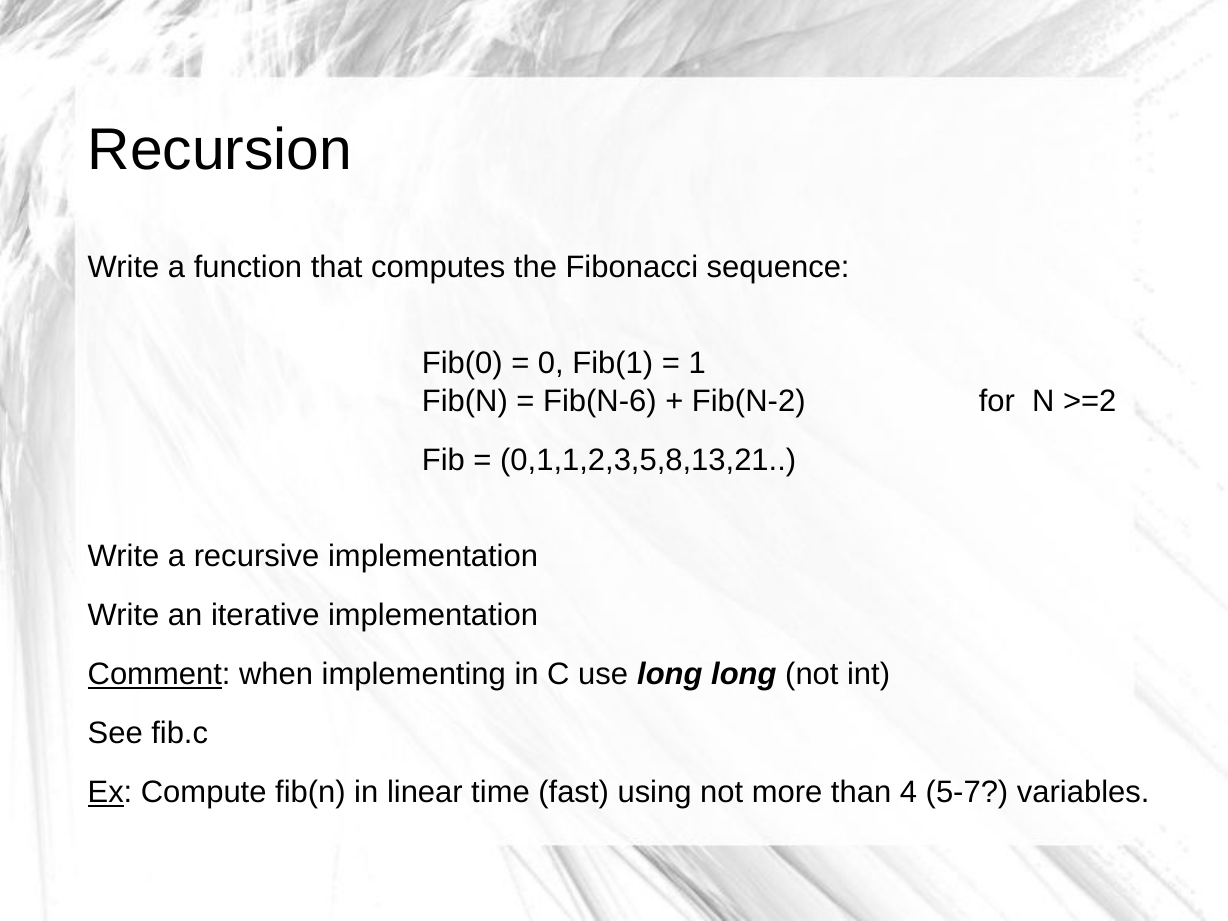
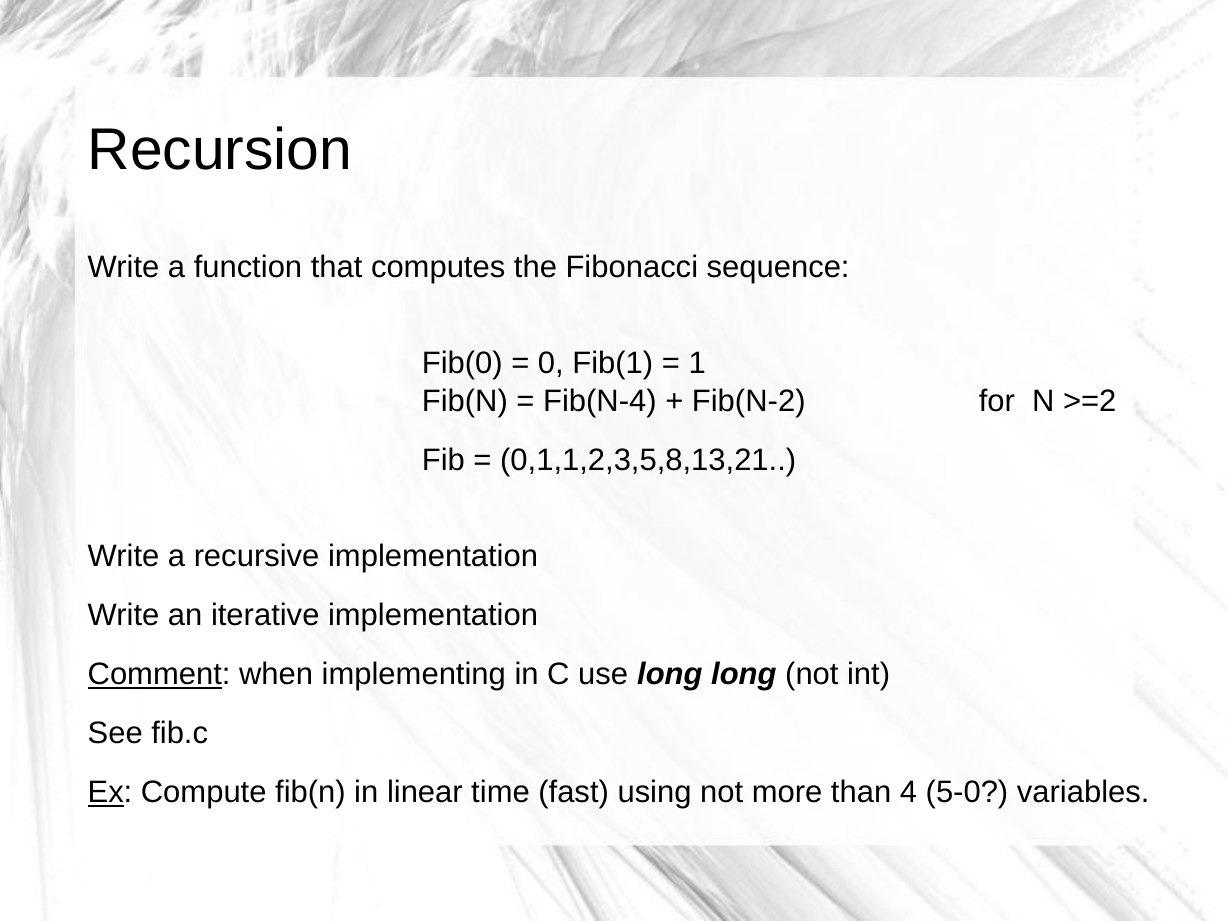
Fib(N-6: Fib(N-6 -> Fib(N-4
5-7: 5-7 -> 5-0
